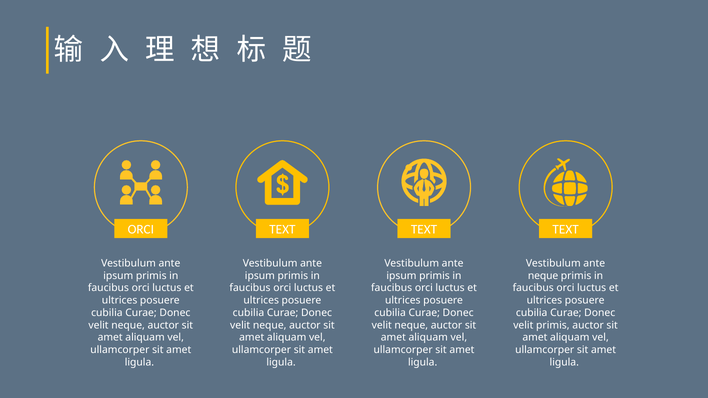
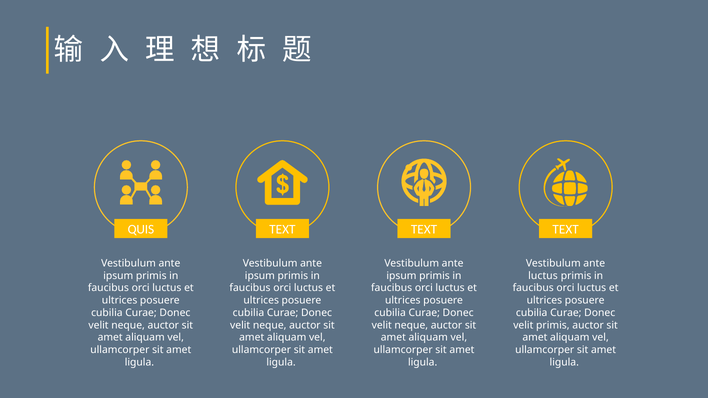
ORCI at (141, 230): ORCI -> QUIS
neque at (543, 276): neque -> luctus
